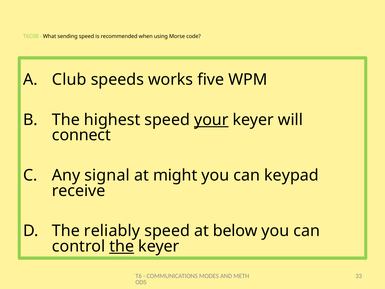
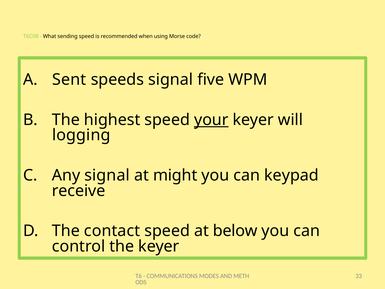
Club: Club -> Sent
speeds works: works -> signal
connect: connect -> logging
reliably: reliably -> contact
the at (122, 246) underline: present -> none
